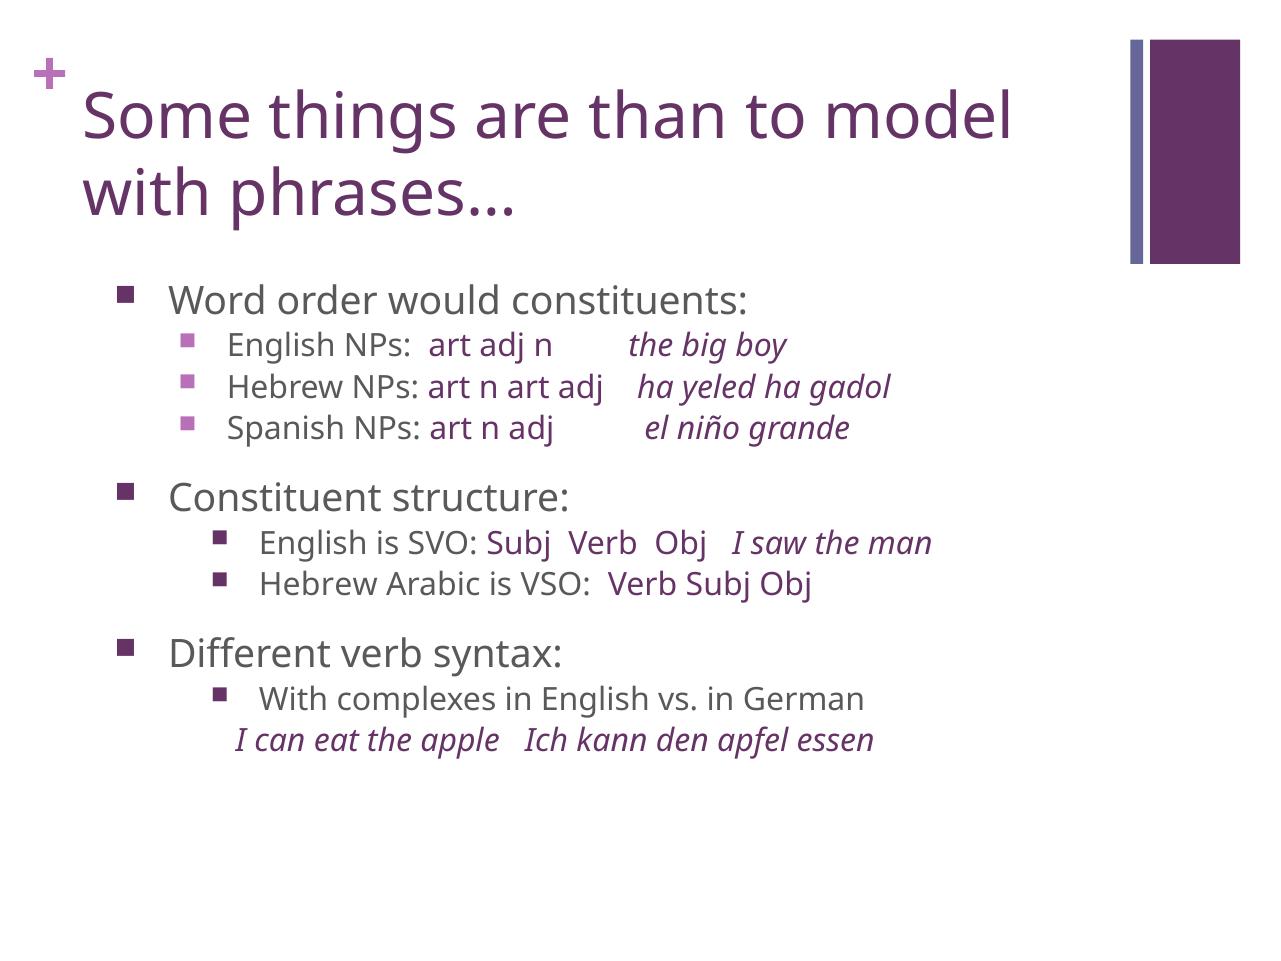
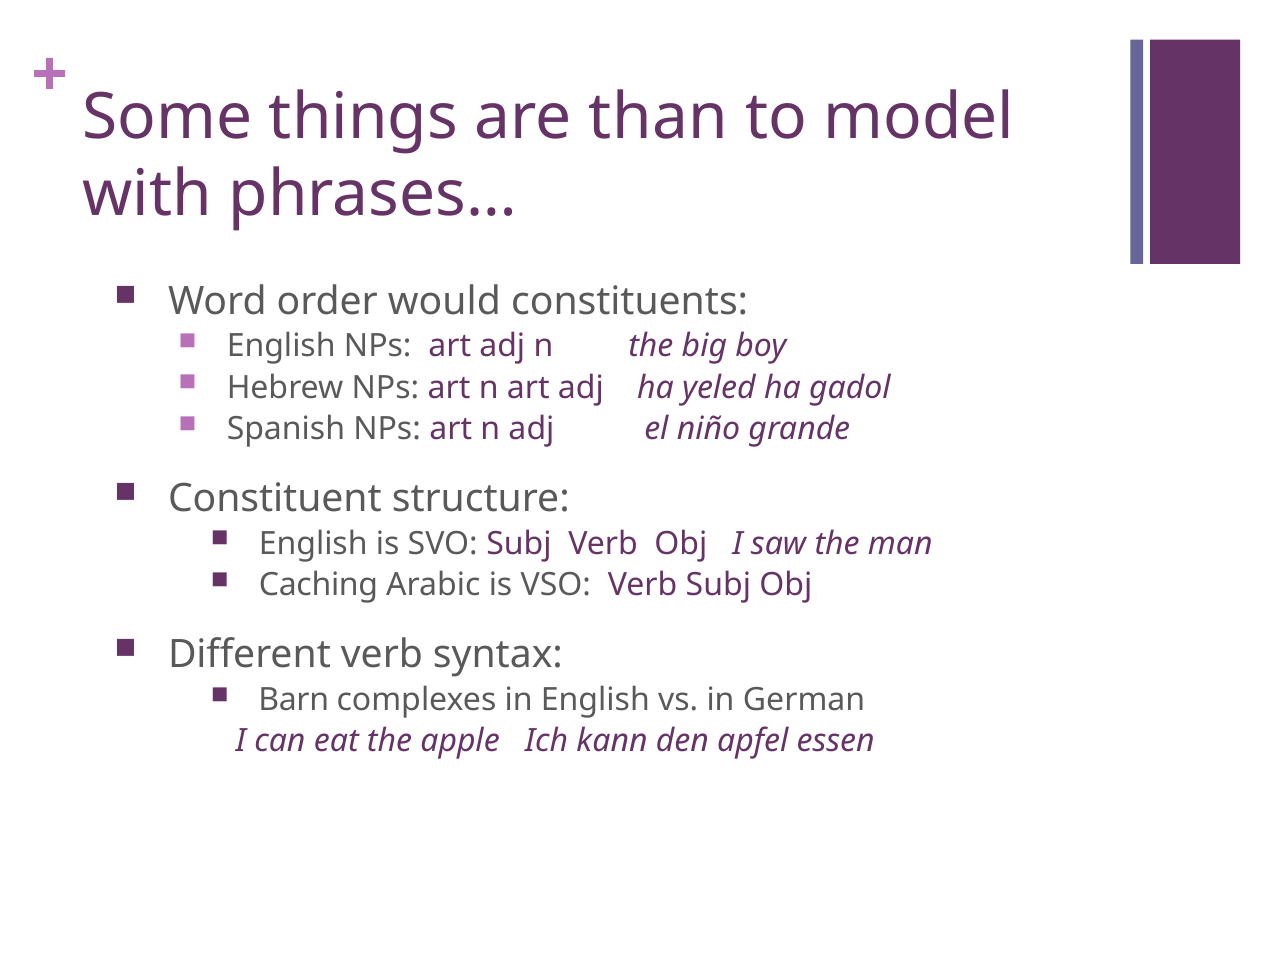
Hebrew at (318, 585): Hebrew -> Caching
With at (294, 700): With -> Barn
